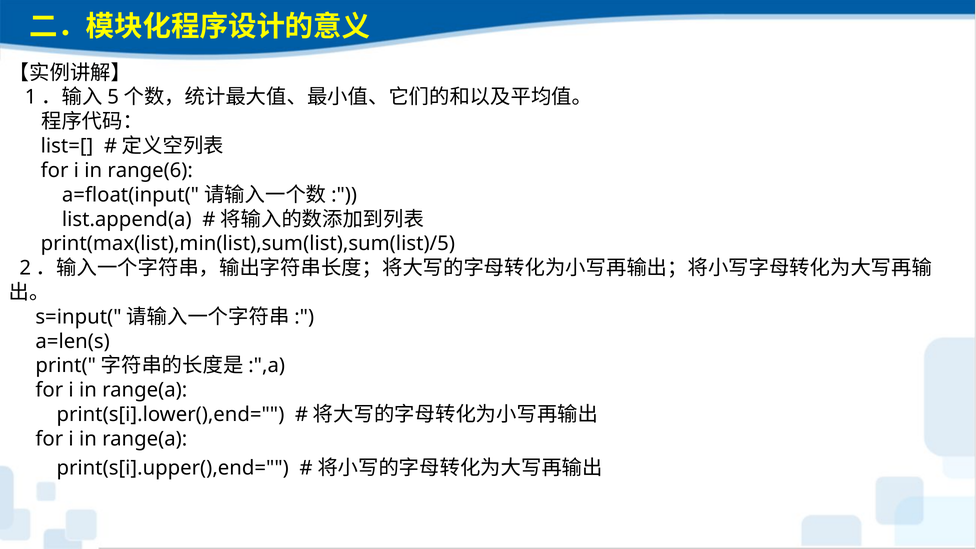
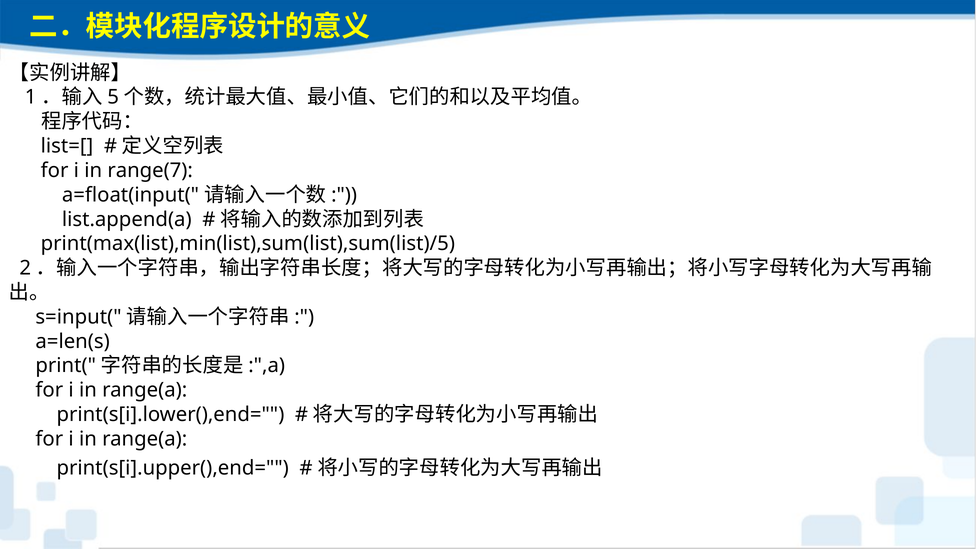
range(6: range(6 -> range(7
